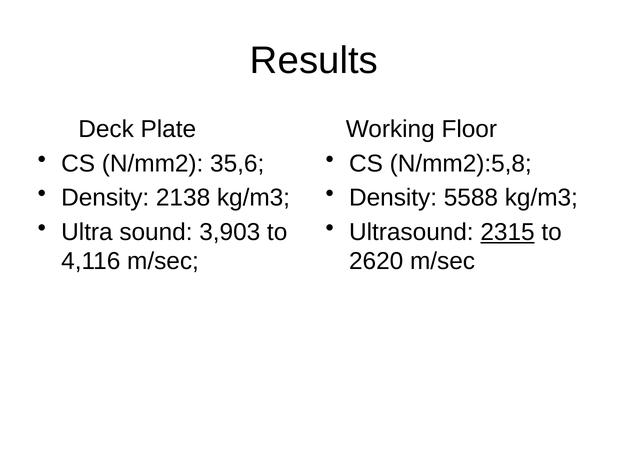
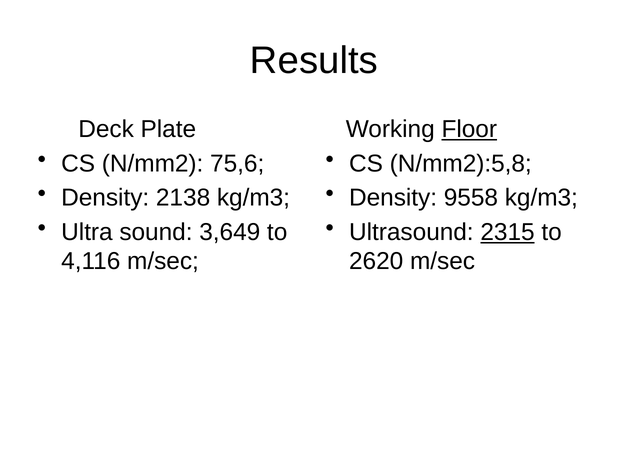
Floor underline: none -> present
35,6: 35,6 -> 75,6
5588: 5588 -> 9558
3,903: 3,903 -> 3,649
